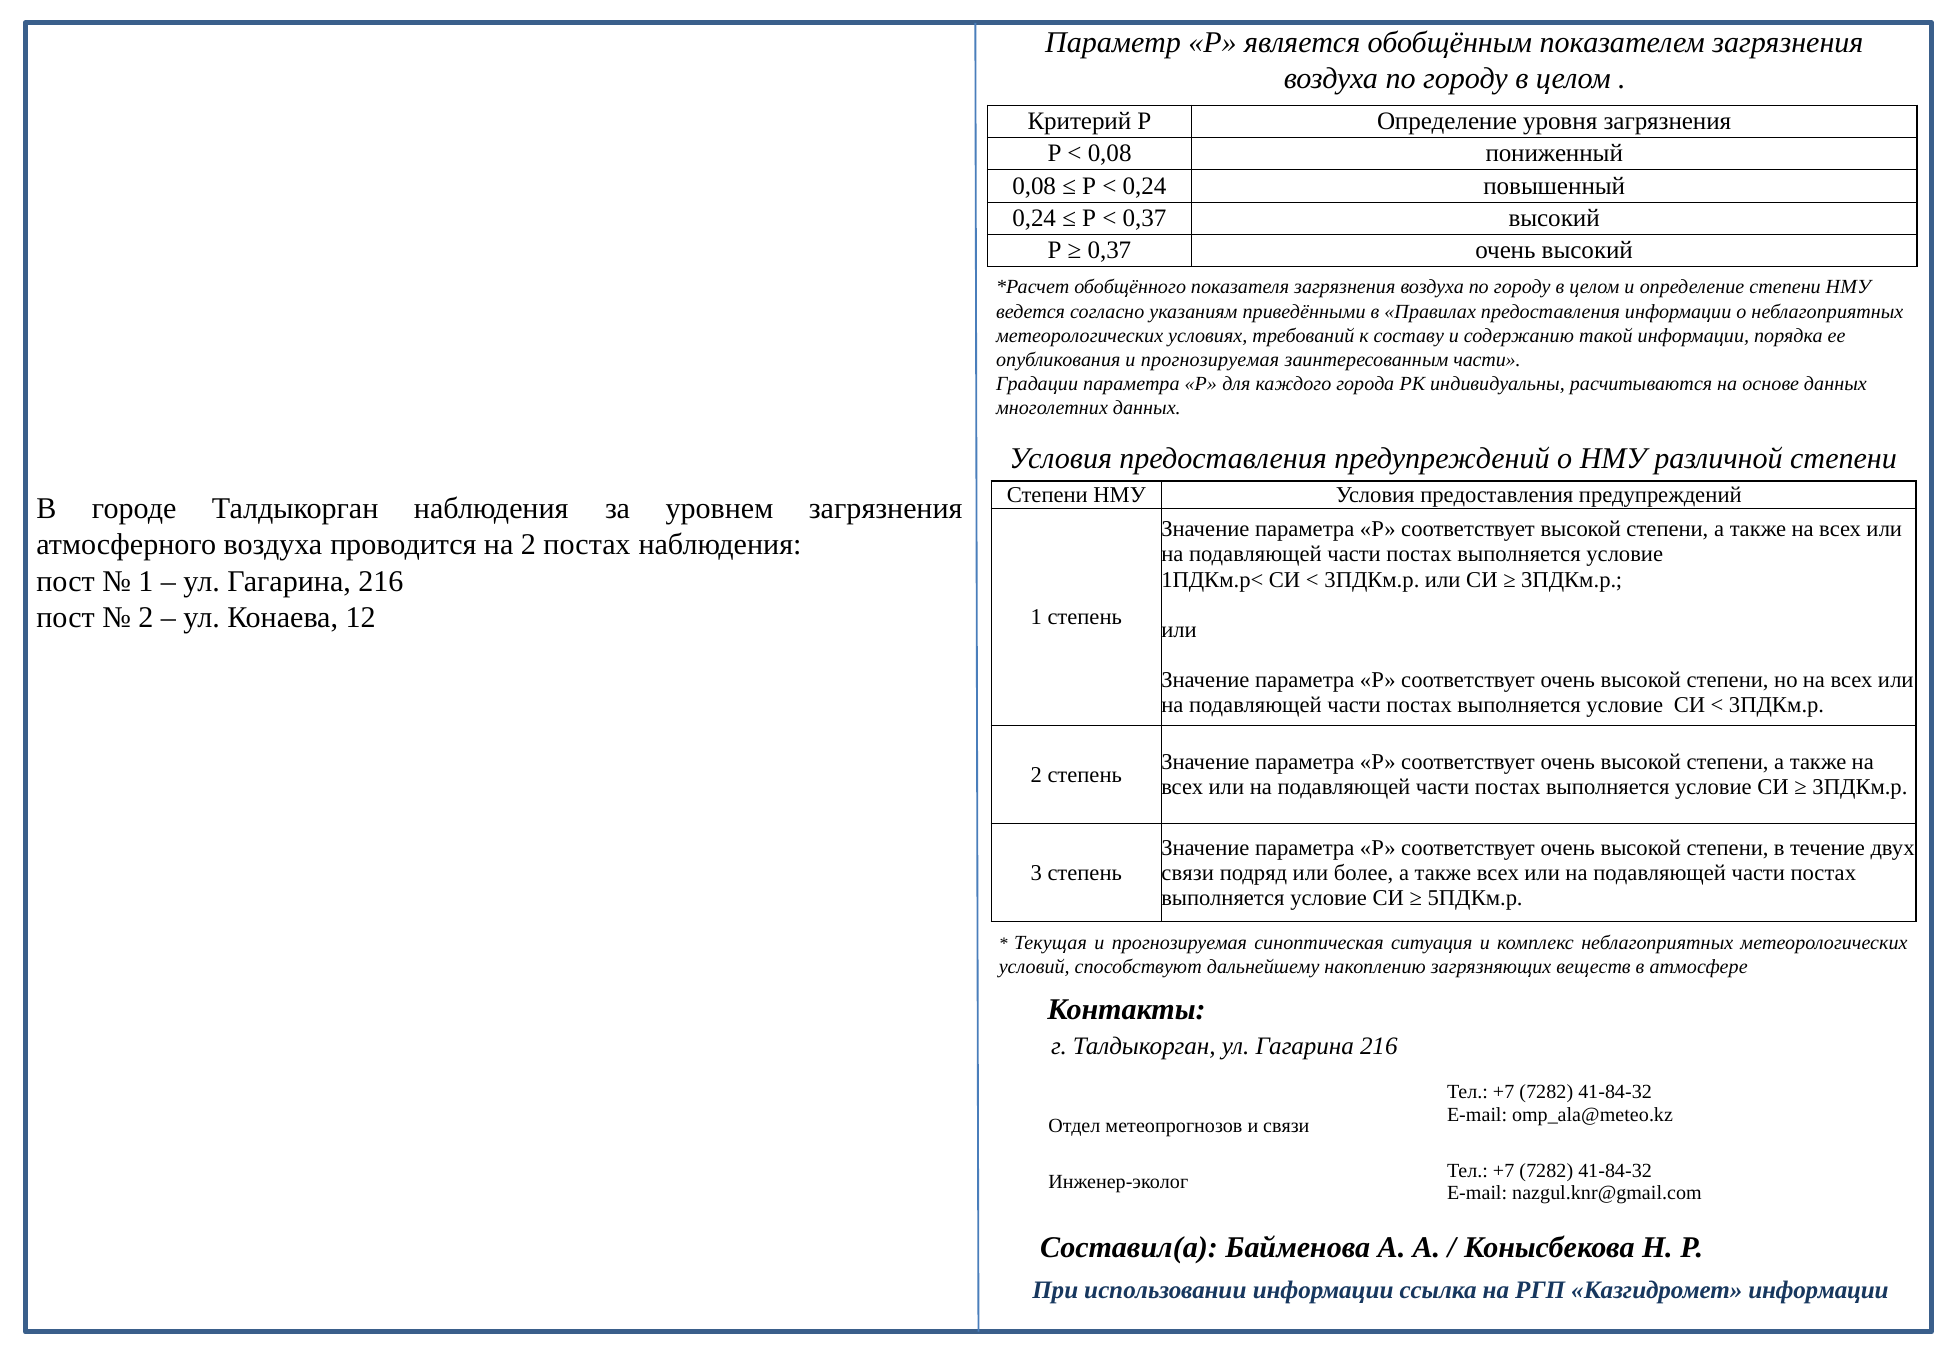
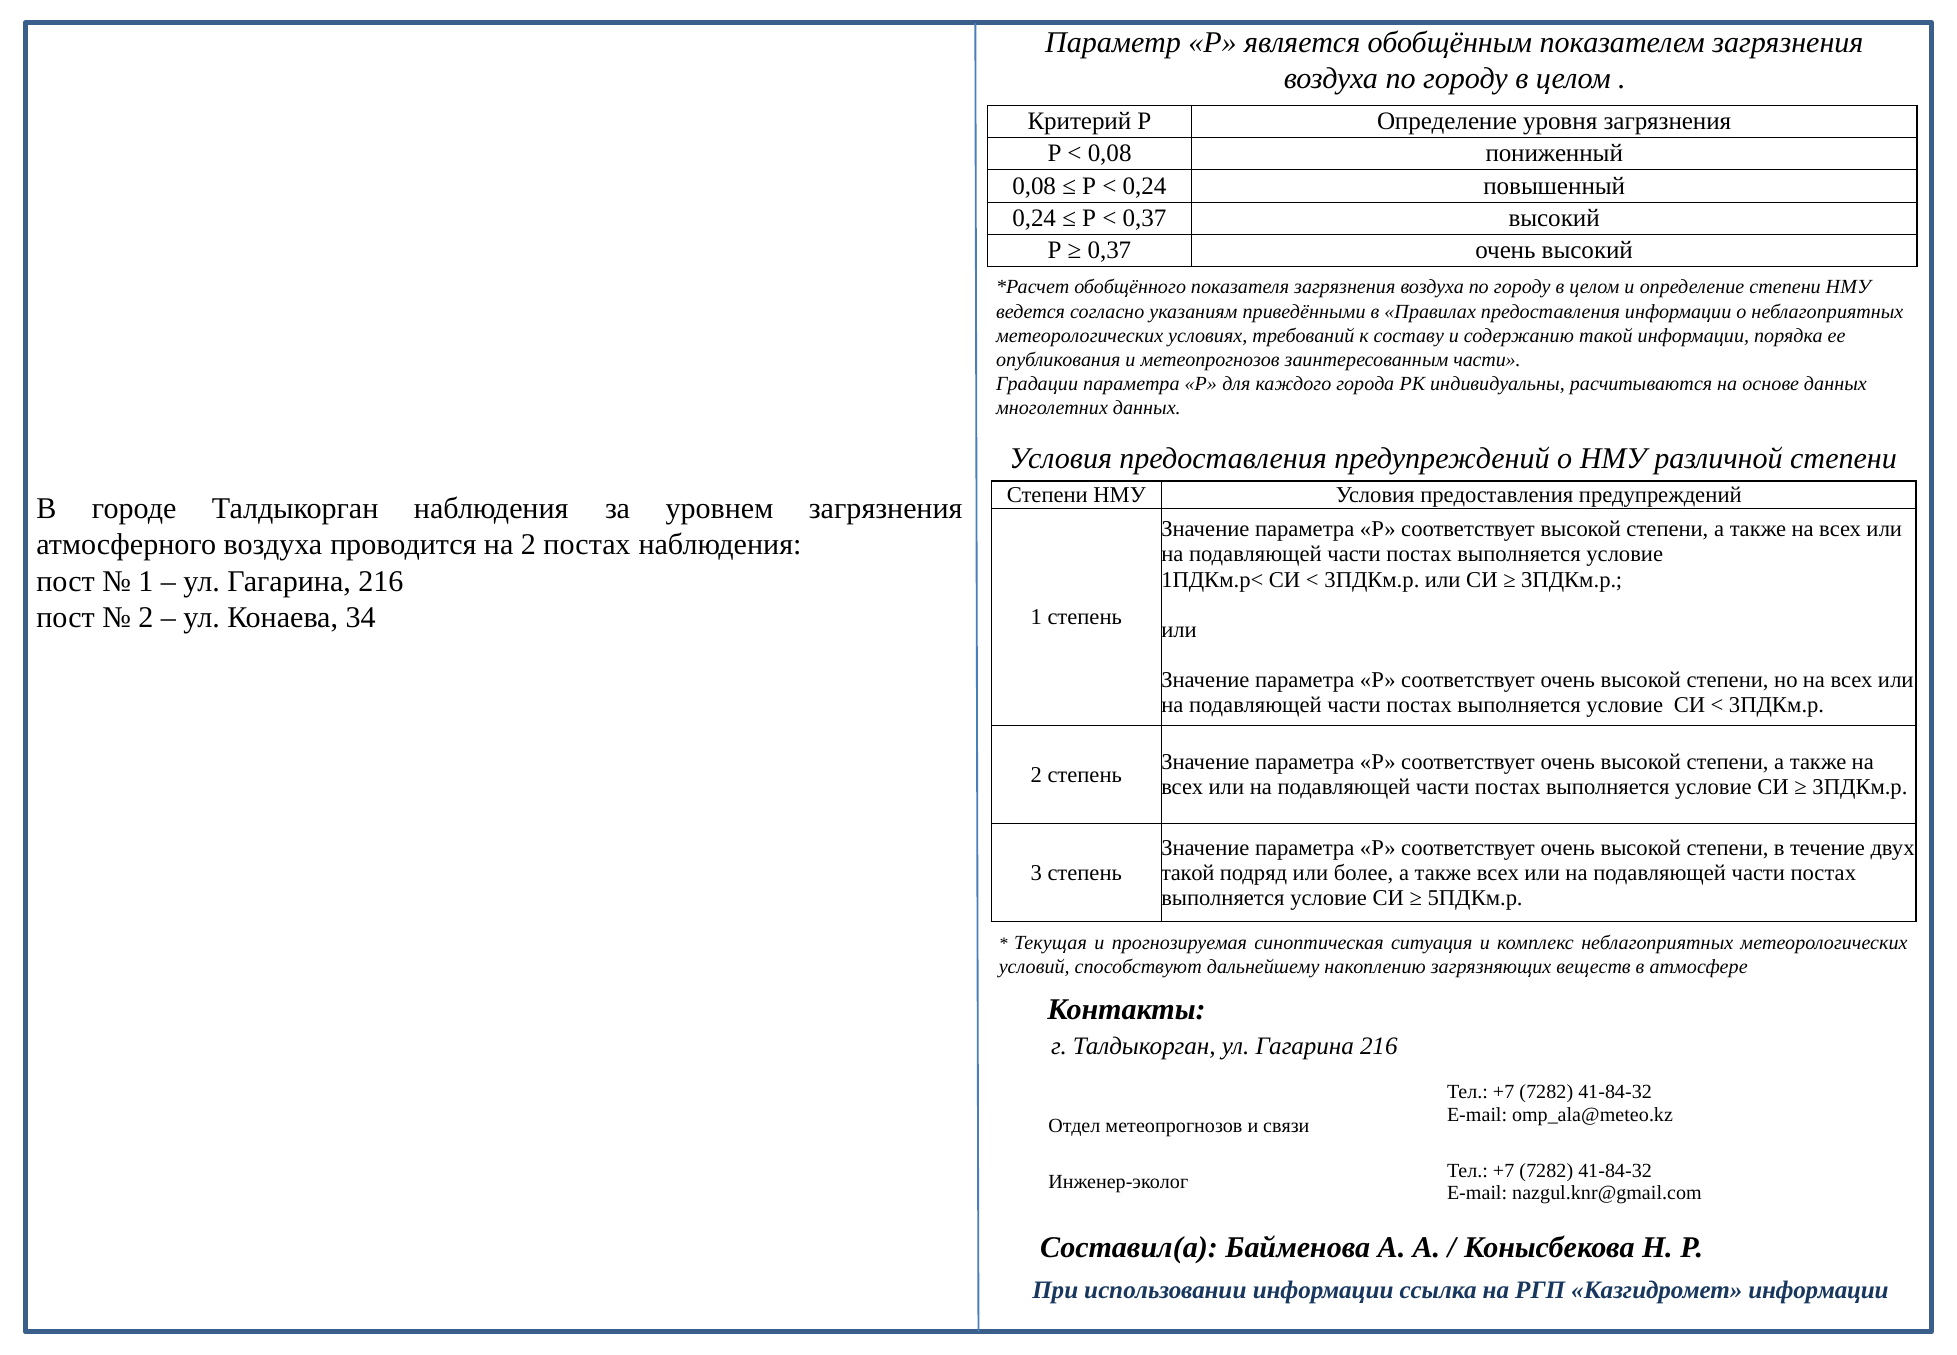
опубликования и прогнозируемая: прогнозируемая -> метеопрогнозов
12: 12 -> 34
связи at (1188, 873): связи -> такой
